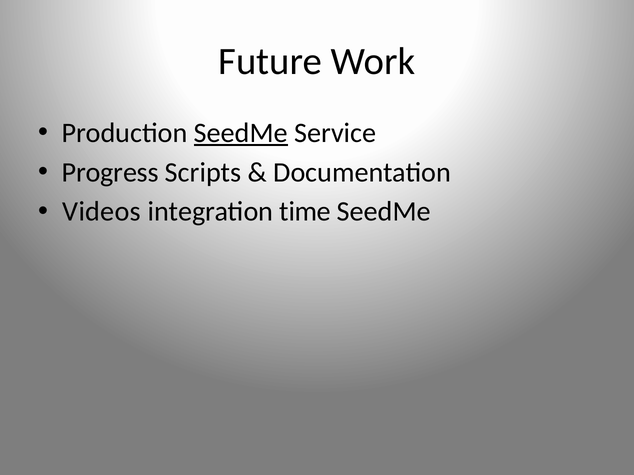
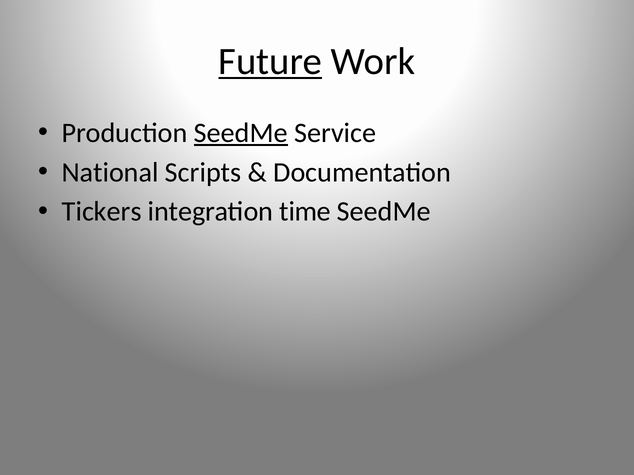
Future underline: none -> present
Progress: Progress -> National
Videos: Videos -> Tickers
